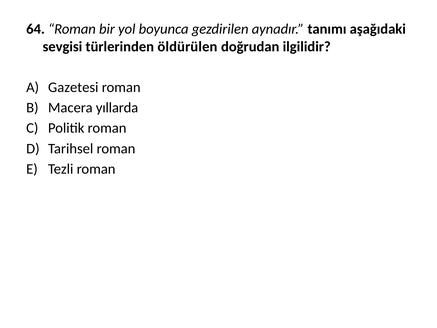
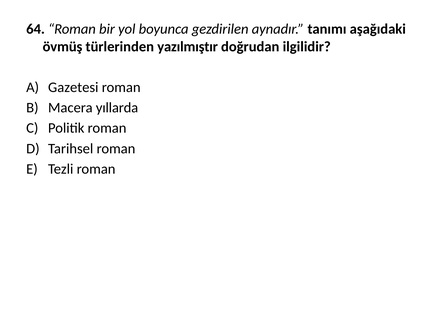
sevgisi: sevgisi -> övmüş
öldürülen: öldürülen -> yazılmıştır
